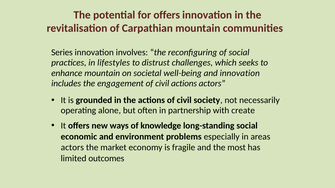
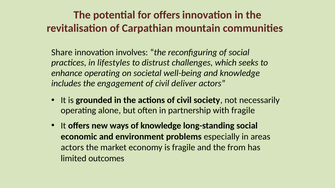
Series: Series -> Share
enhance mountain: mountain -> operating
and innovation: innovation -> knowledge
civil actions: actions -> deliver
with create: create -> fragile
most: most -> from
